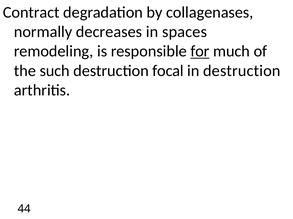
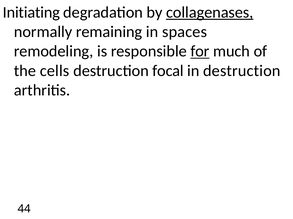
Contract: Contract -> Initiating
collagenases underline: none -> present
decreases: decreases -> remaining
such: such -> cells
